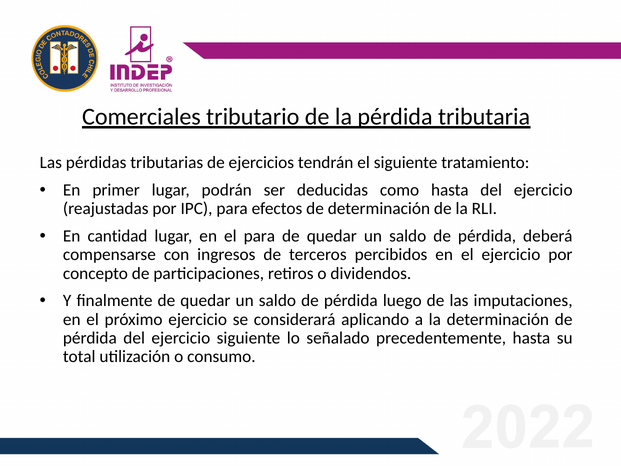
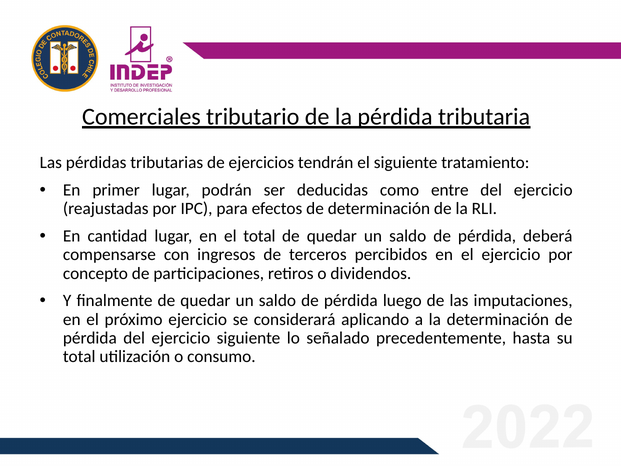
como hasta: hasta -> entre
el para: para -> total
